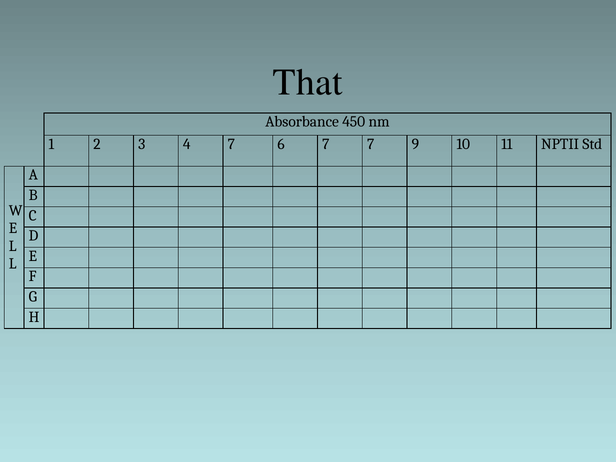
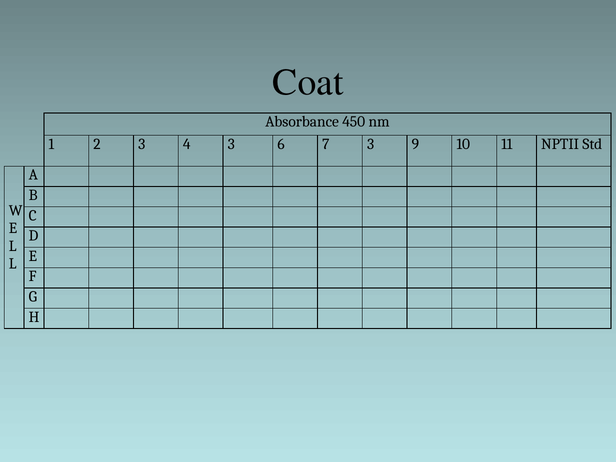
That: That -> Coat
4 7: 7 -> 3
7 7: 7 -> 3
